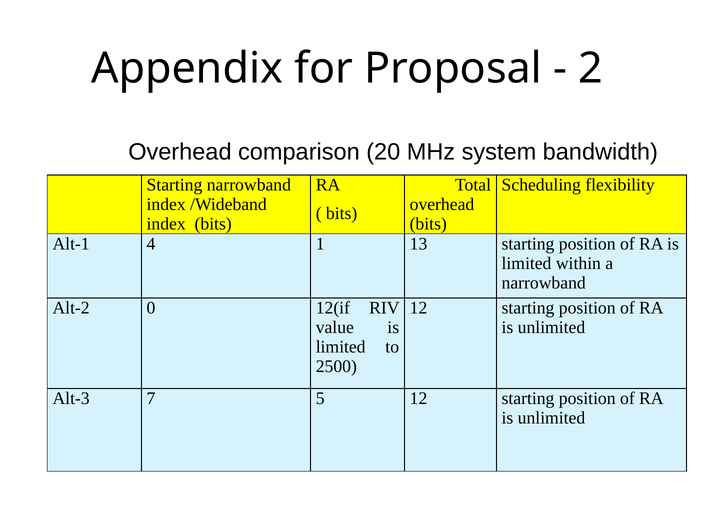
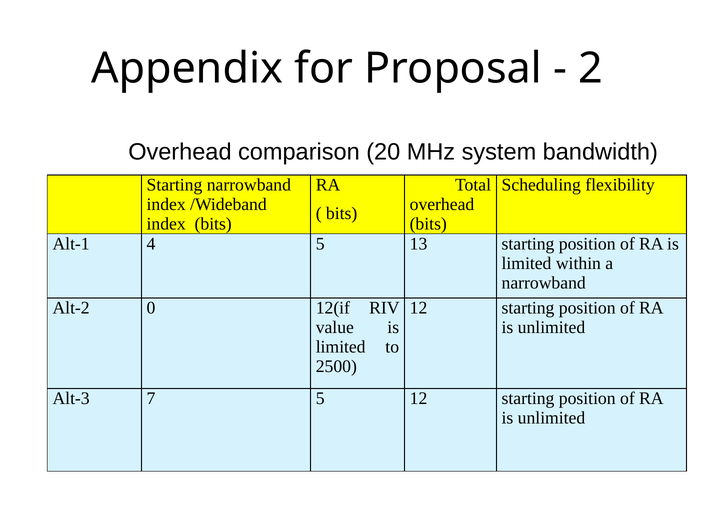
4 1: 1 -> 5
